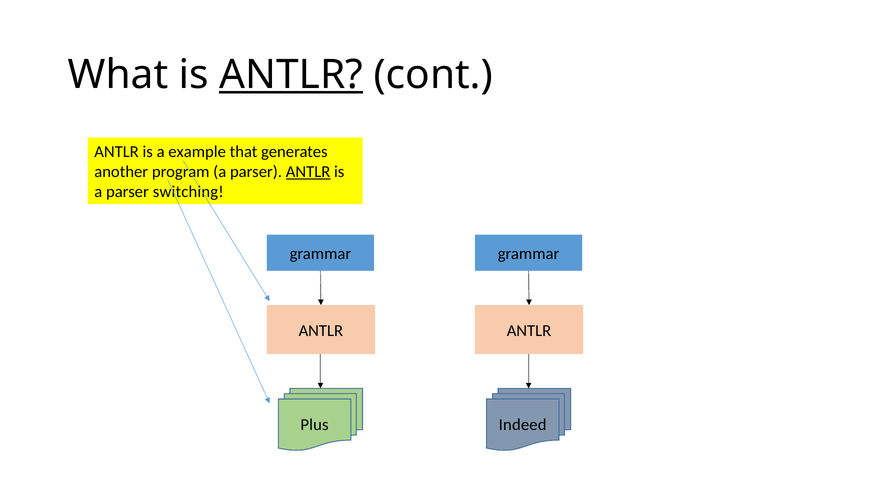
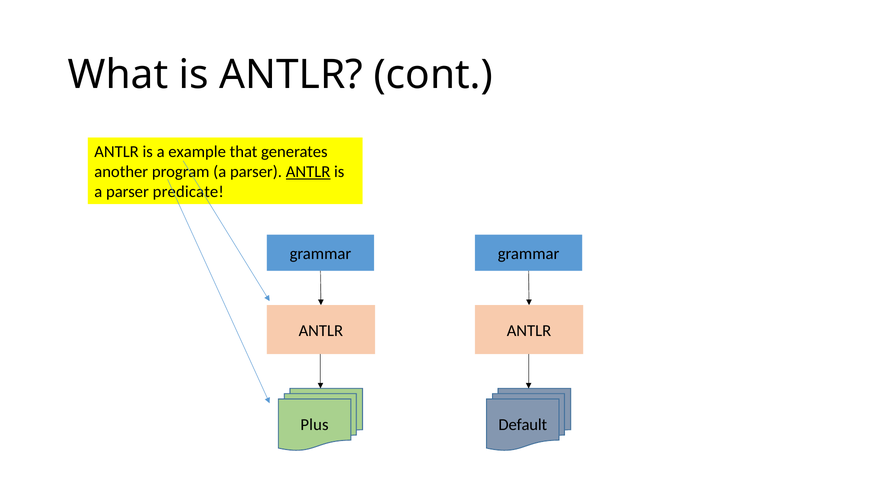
ANTLR at (291, 75) underline: present -> none
switching: switching -> predicate
Indeed: Indeed -> Default
